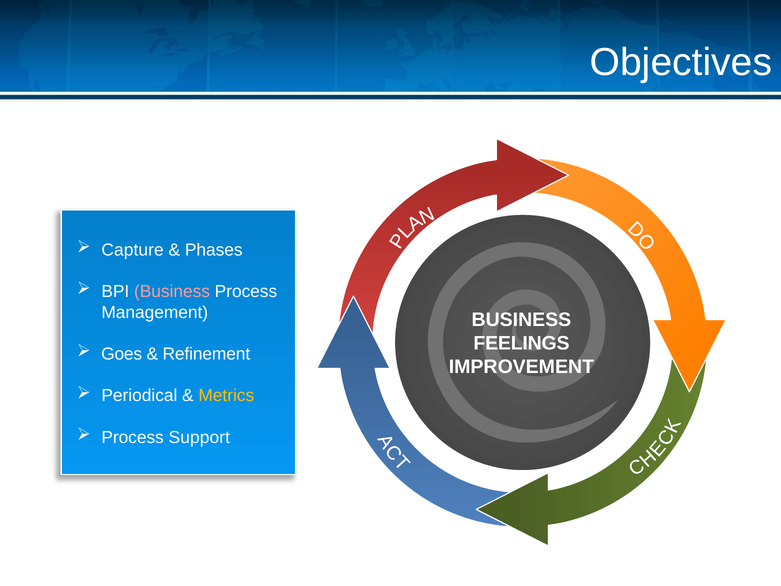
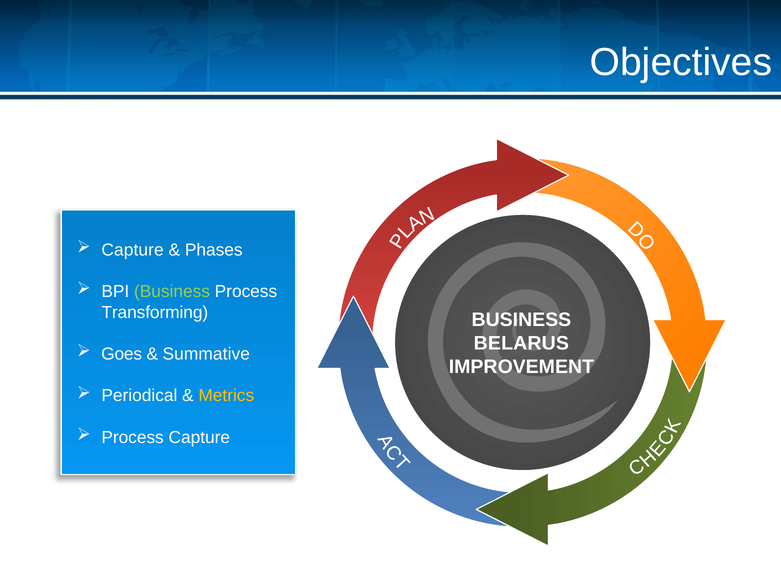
Business at (172, 291) colour: pink -> light green
Management: Management -> Transforming
FEELINGS: FEELINGS -> BELARUS
Refinement: Refinement -> Summative
Process Support: Support -> Capture
